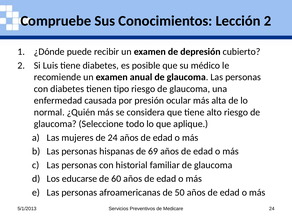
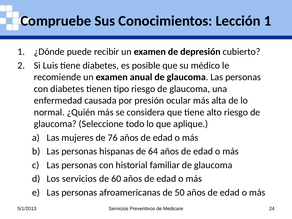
Lección 2: 2 -> 1
de 24: 24 -> 76
69: 69 -> 64
Los educarse: educarse -> servicios
